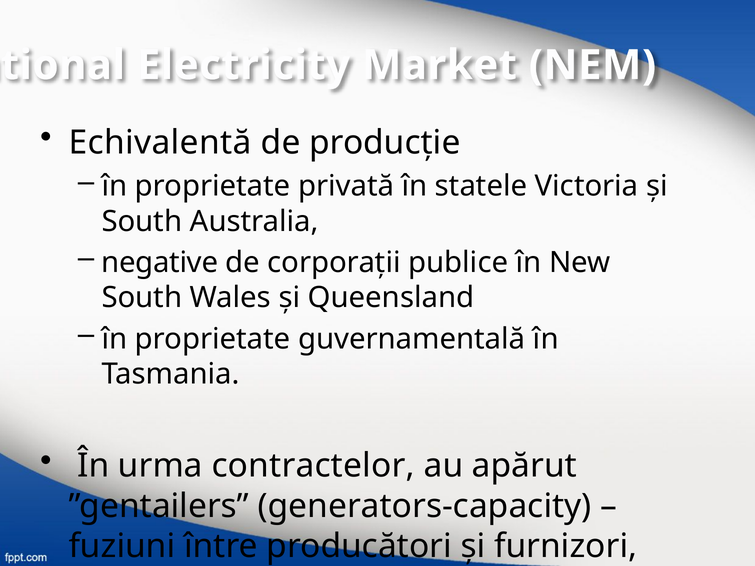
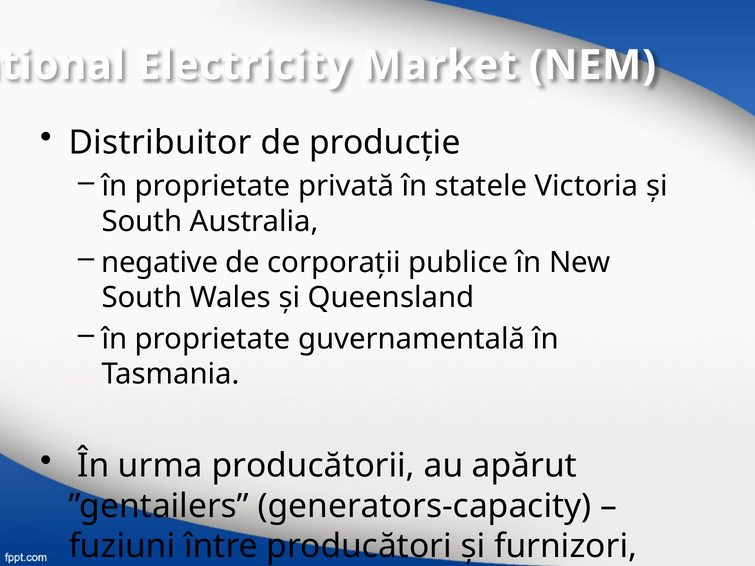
Echivalentă: Echivalentă -> Distribuitor
contractelor: contractelor -> producătorii
